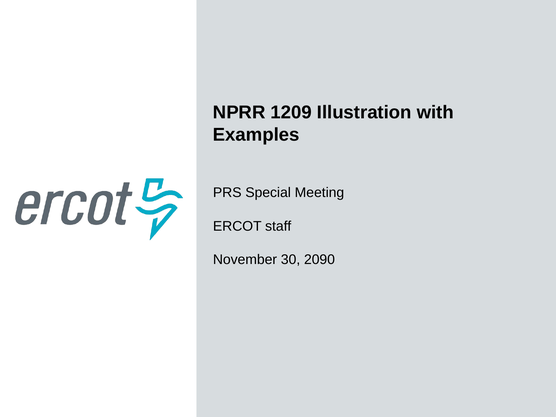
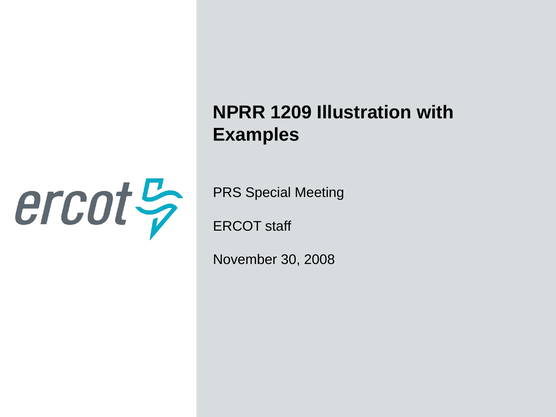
2090: 2090 -> 2008
